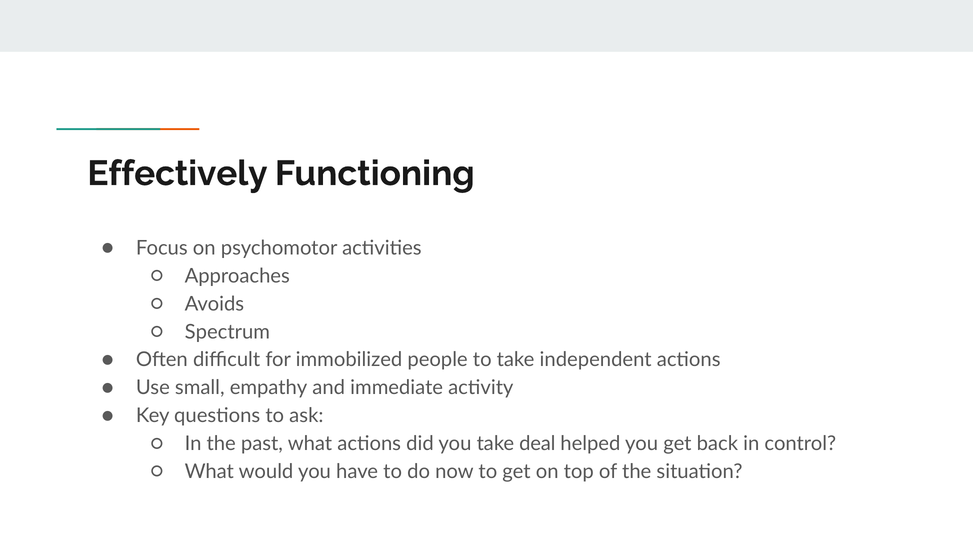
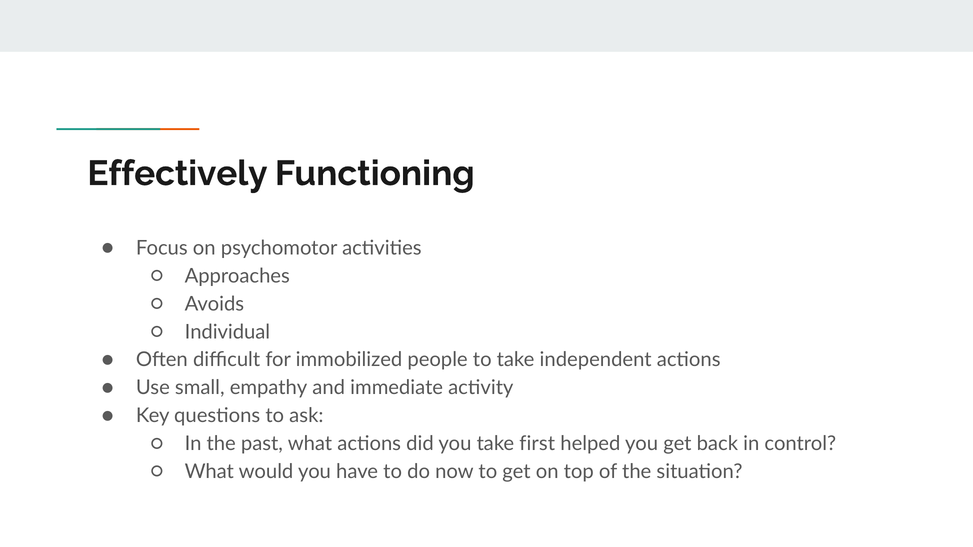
Spectrum: Spectrum -> Individual
deal: deal -> first
